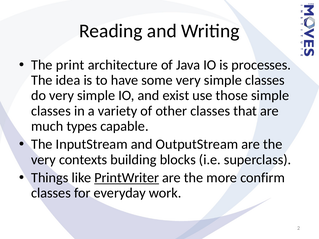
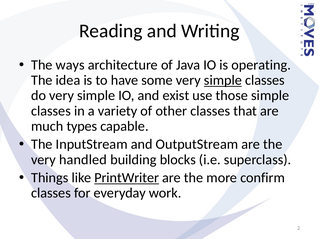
print: print -> ways
processes: processes -> operating
simple at (223, 80) underline: none -> present
contexts: contexts -> handled
